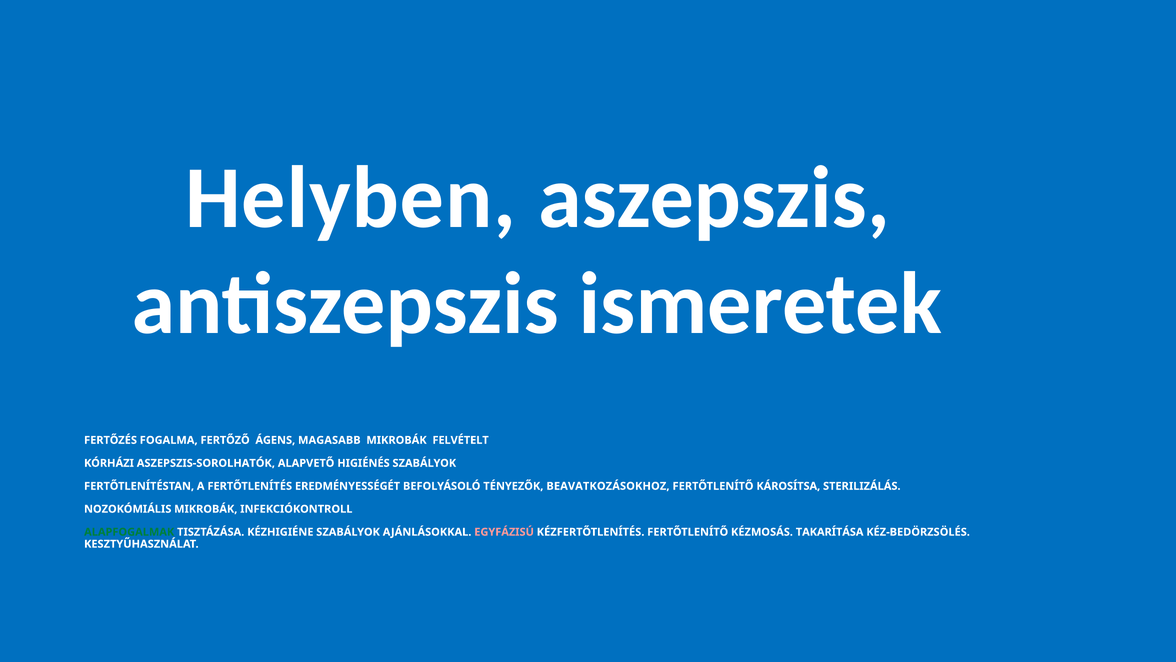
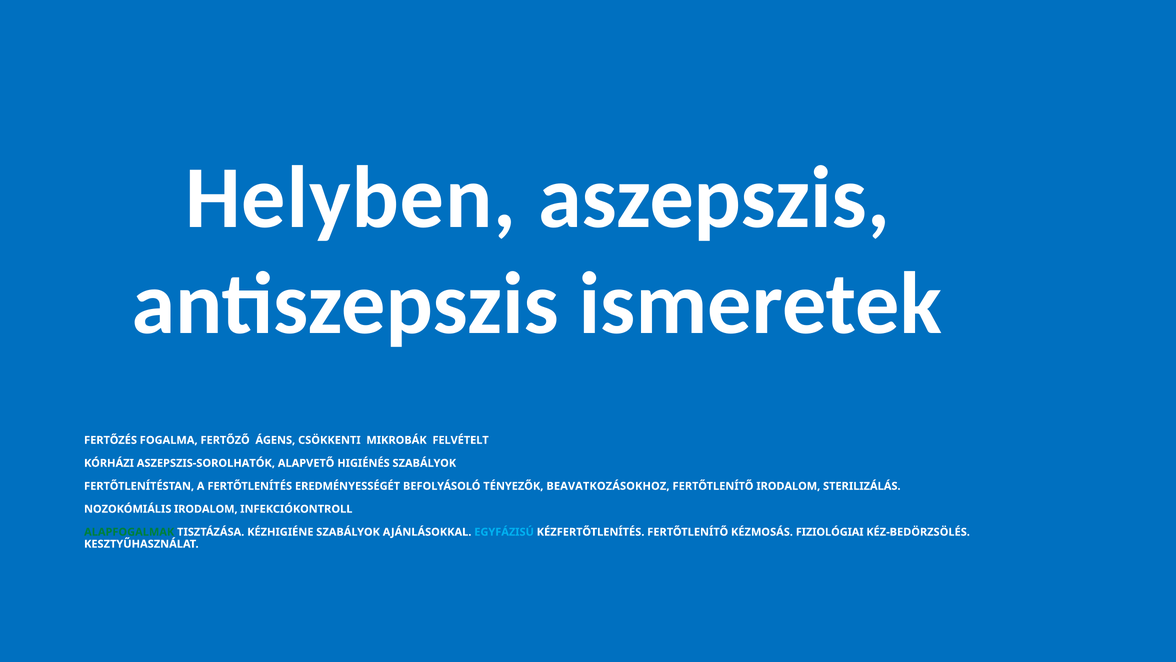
MAGASABB: MAGASABB -> CSÖKKENTI
FERTŐTLENÍTŐ KÁROSÍTSA: KÁROSÍTSA -> IRODALOM
NOZOKÓMIÁLIS MIKROBÁK: MIKROBÁK -> IRODALOM
EGYFÁZISÚ colour: pink -> light blue
TAKARÍTÁSA: TAKARÍTÁSA -> FIZIOLÓGIAI
